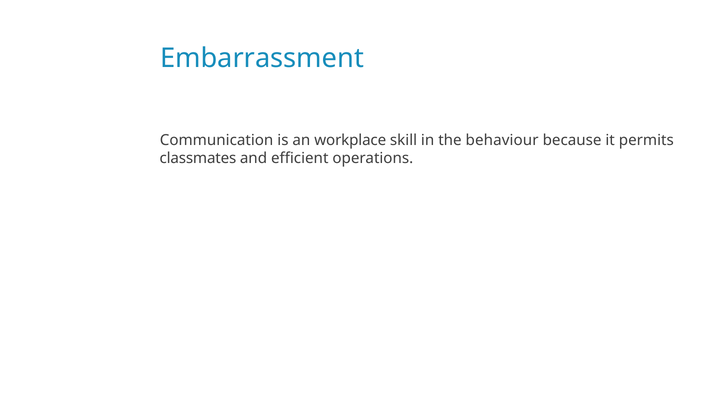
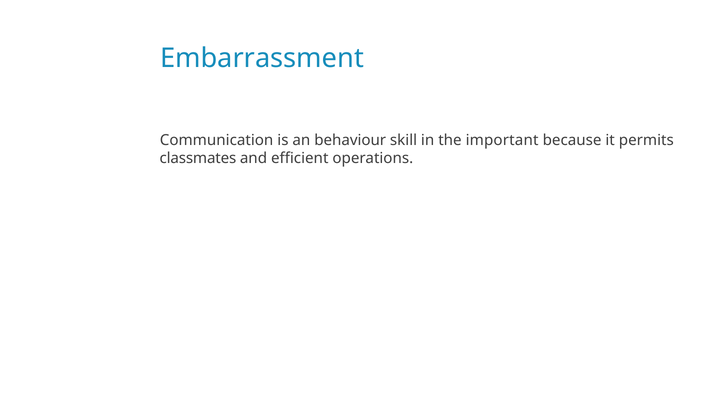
workplace: workplace -> behaviour
behaviour: behaviour -> important
